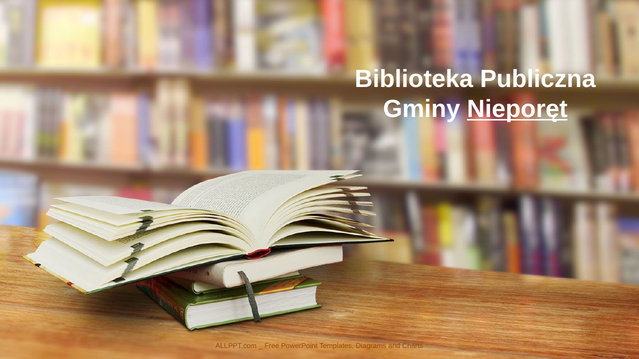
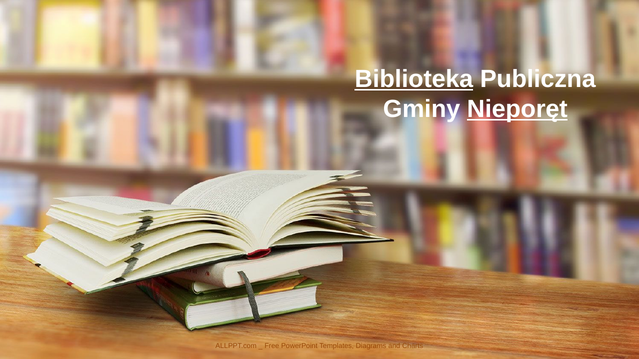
Biblioteka underline: none -> present
